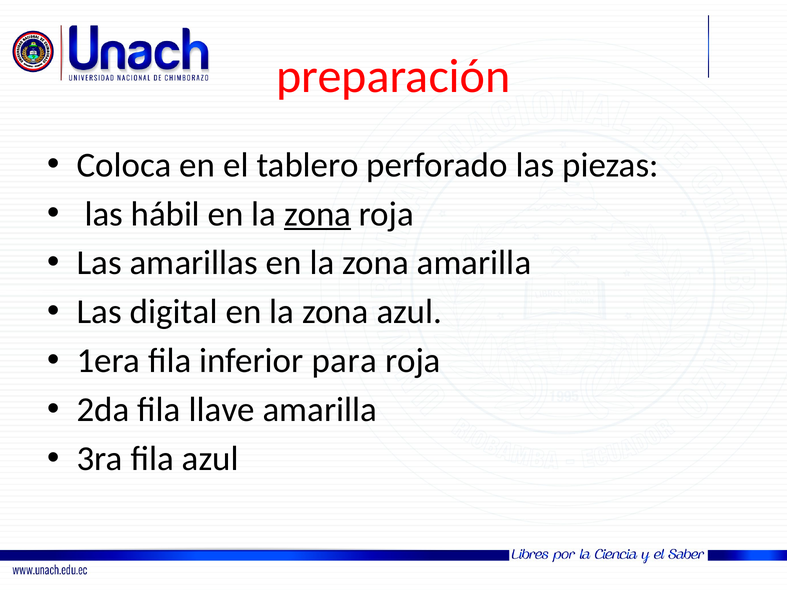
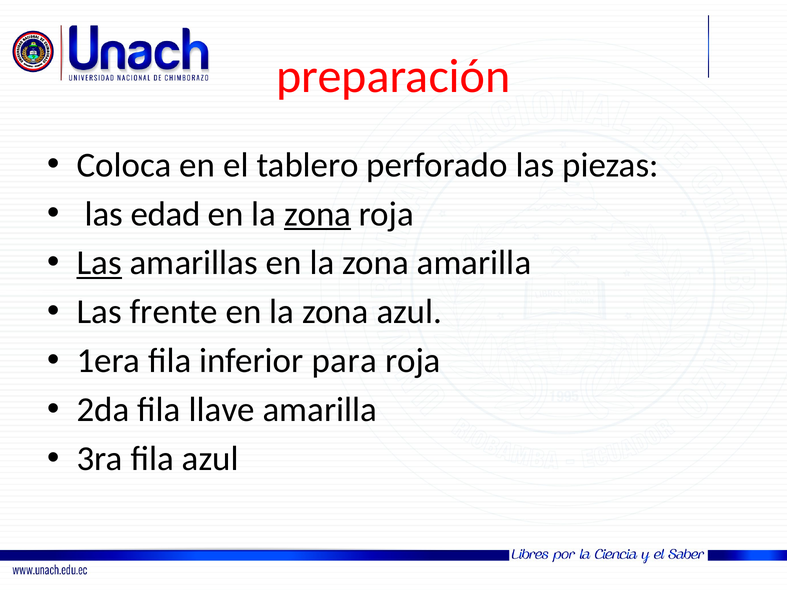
hábil: hábil -> edad
Las at (99, 263) underline: none -> present
digital: digital -> frente
